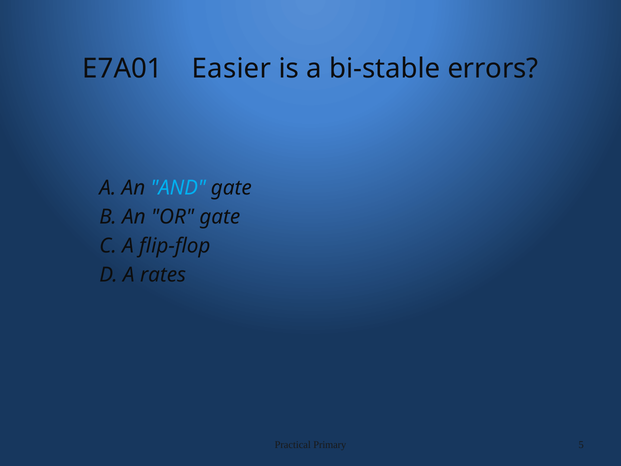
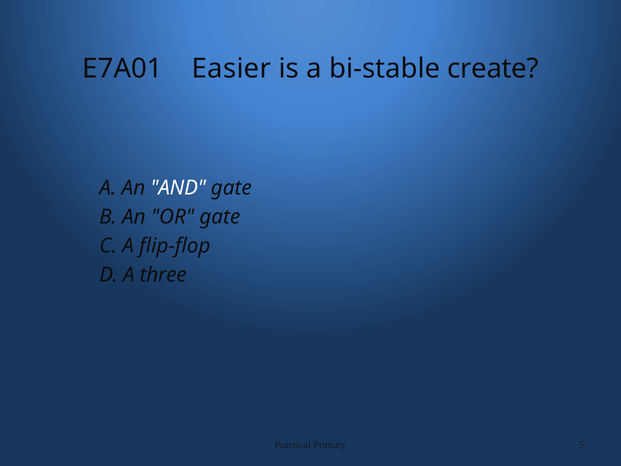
errors: errors -> create
AND colour: light blue -> white
rates: rates -> three
